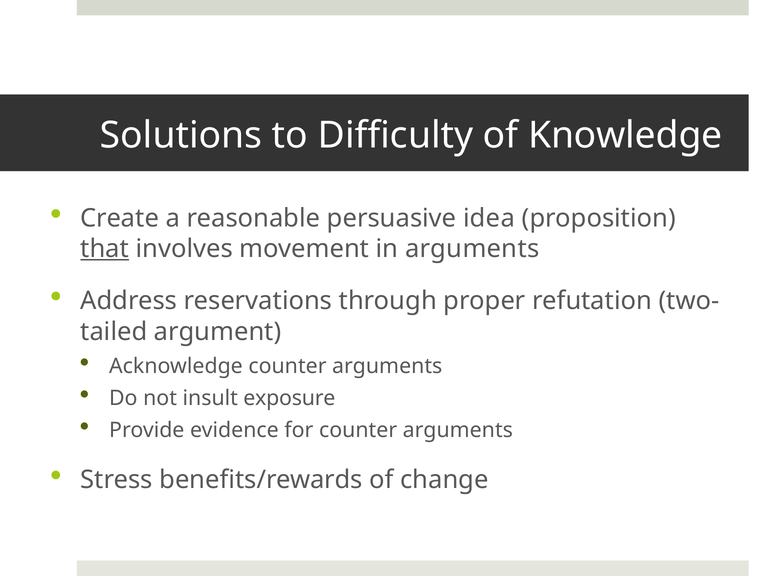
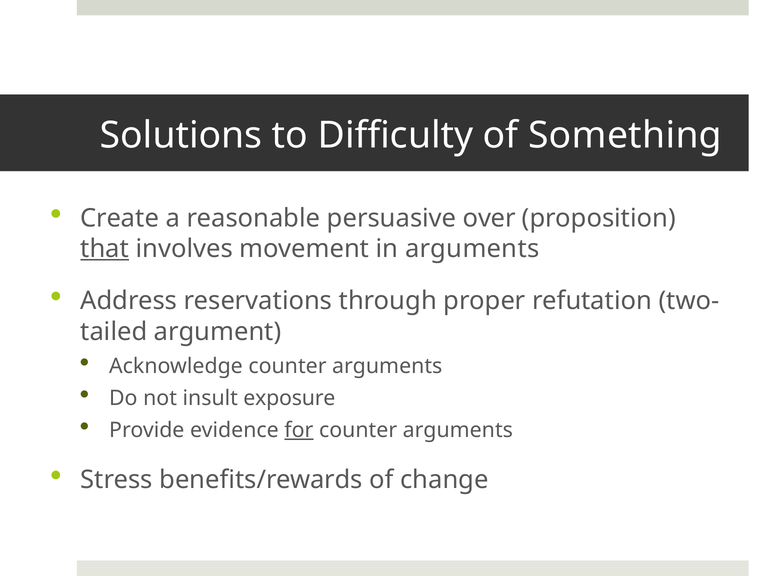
Knowledge: Knowledge -> Something
idea: idea -> over
for underline: none -> present
